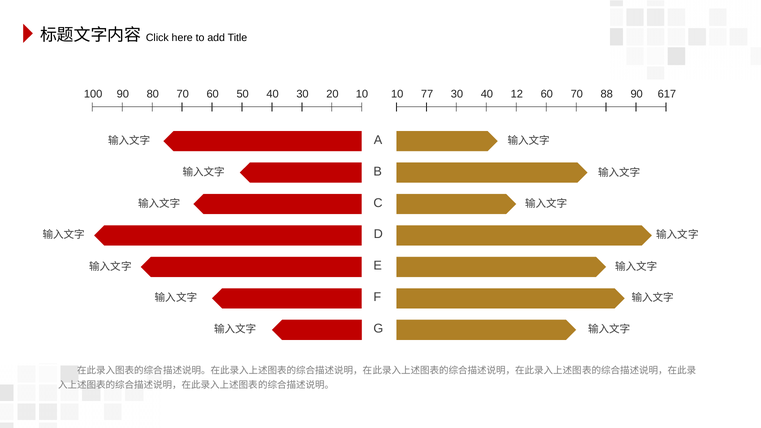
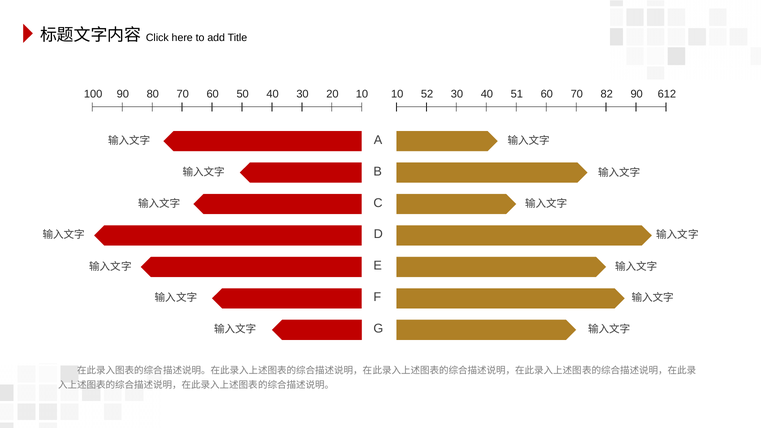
77: 77 -> 52
12: 12 -> 51
88: 88 -> 82
617: 617 -> 612
